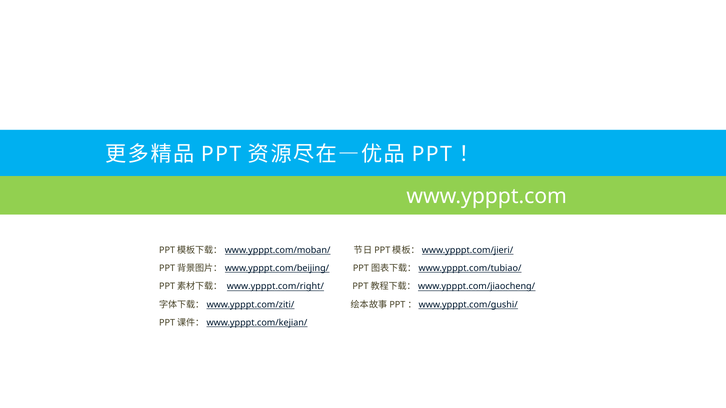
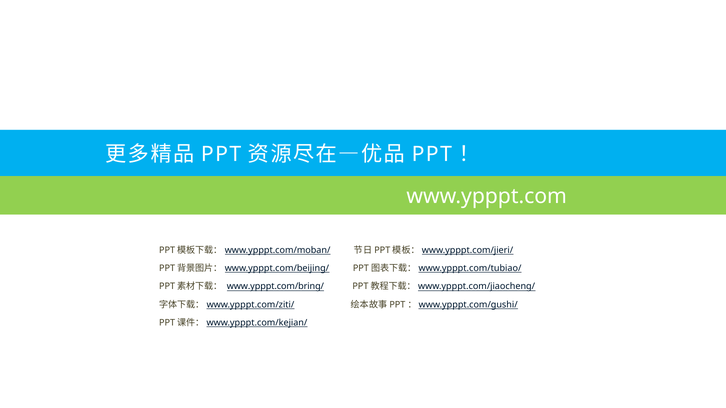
www.ypppt.com/right/: www.ypppt.com/right/ -> www.ypppt.com/bring/
